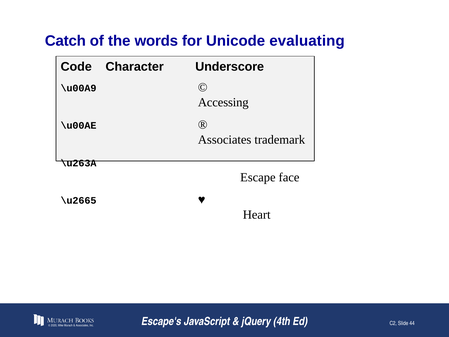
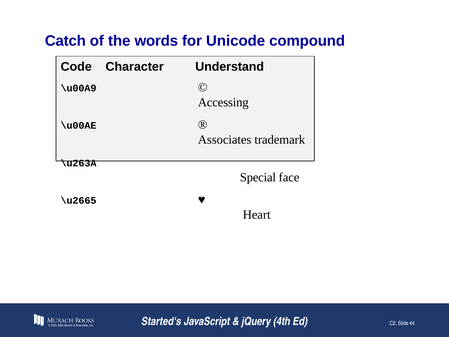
evaluating: evaluating -> compound
Underscore: Underscore -> Understand
Escape: Escape -> Special
Escape's: Escape's -> Started's
